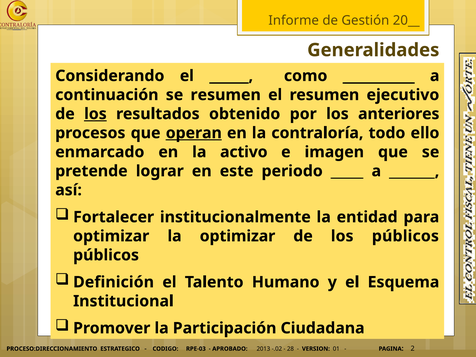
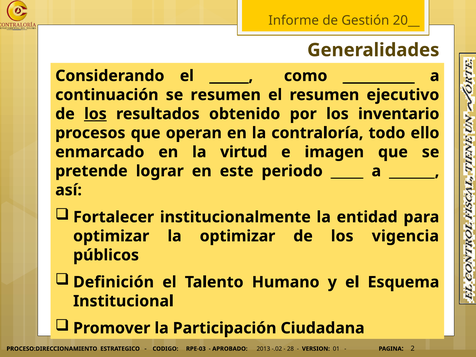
anteriores: anteriores -> inventario
operan underline: present -> none
activo: activo -> virtud
los públicos: públicos -> vigencia
